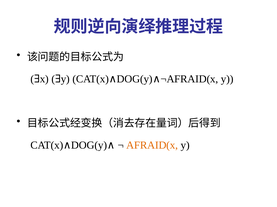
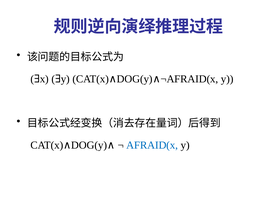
AFRAID(x colour: orange -> blue
